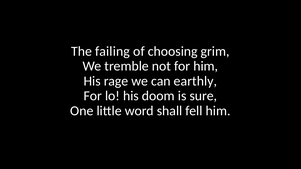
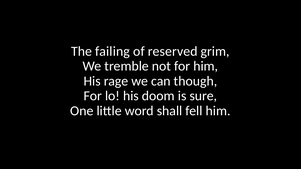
choosing: choosing -> reserved
earthly: earthly -> though
